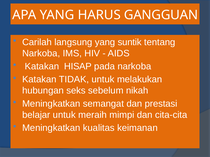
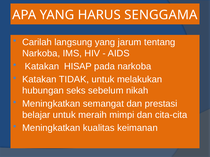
GANGGUAN: GANGGUAN -> SENGGAMA
suntik: suntik -> jarum
